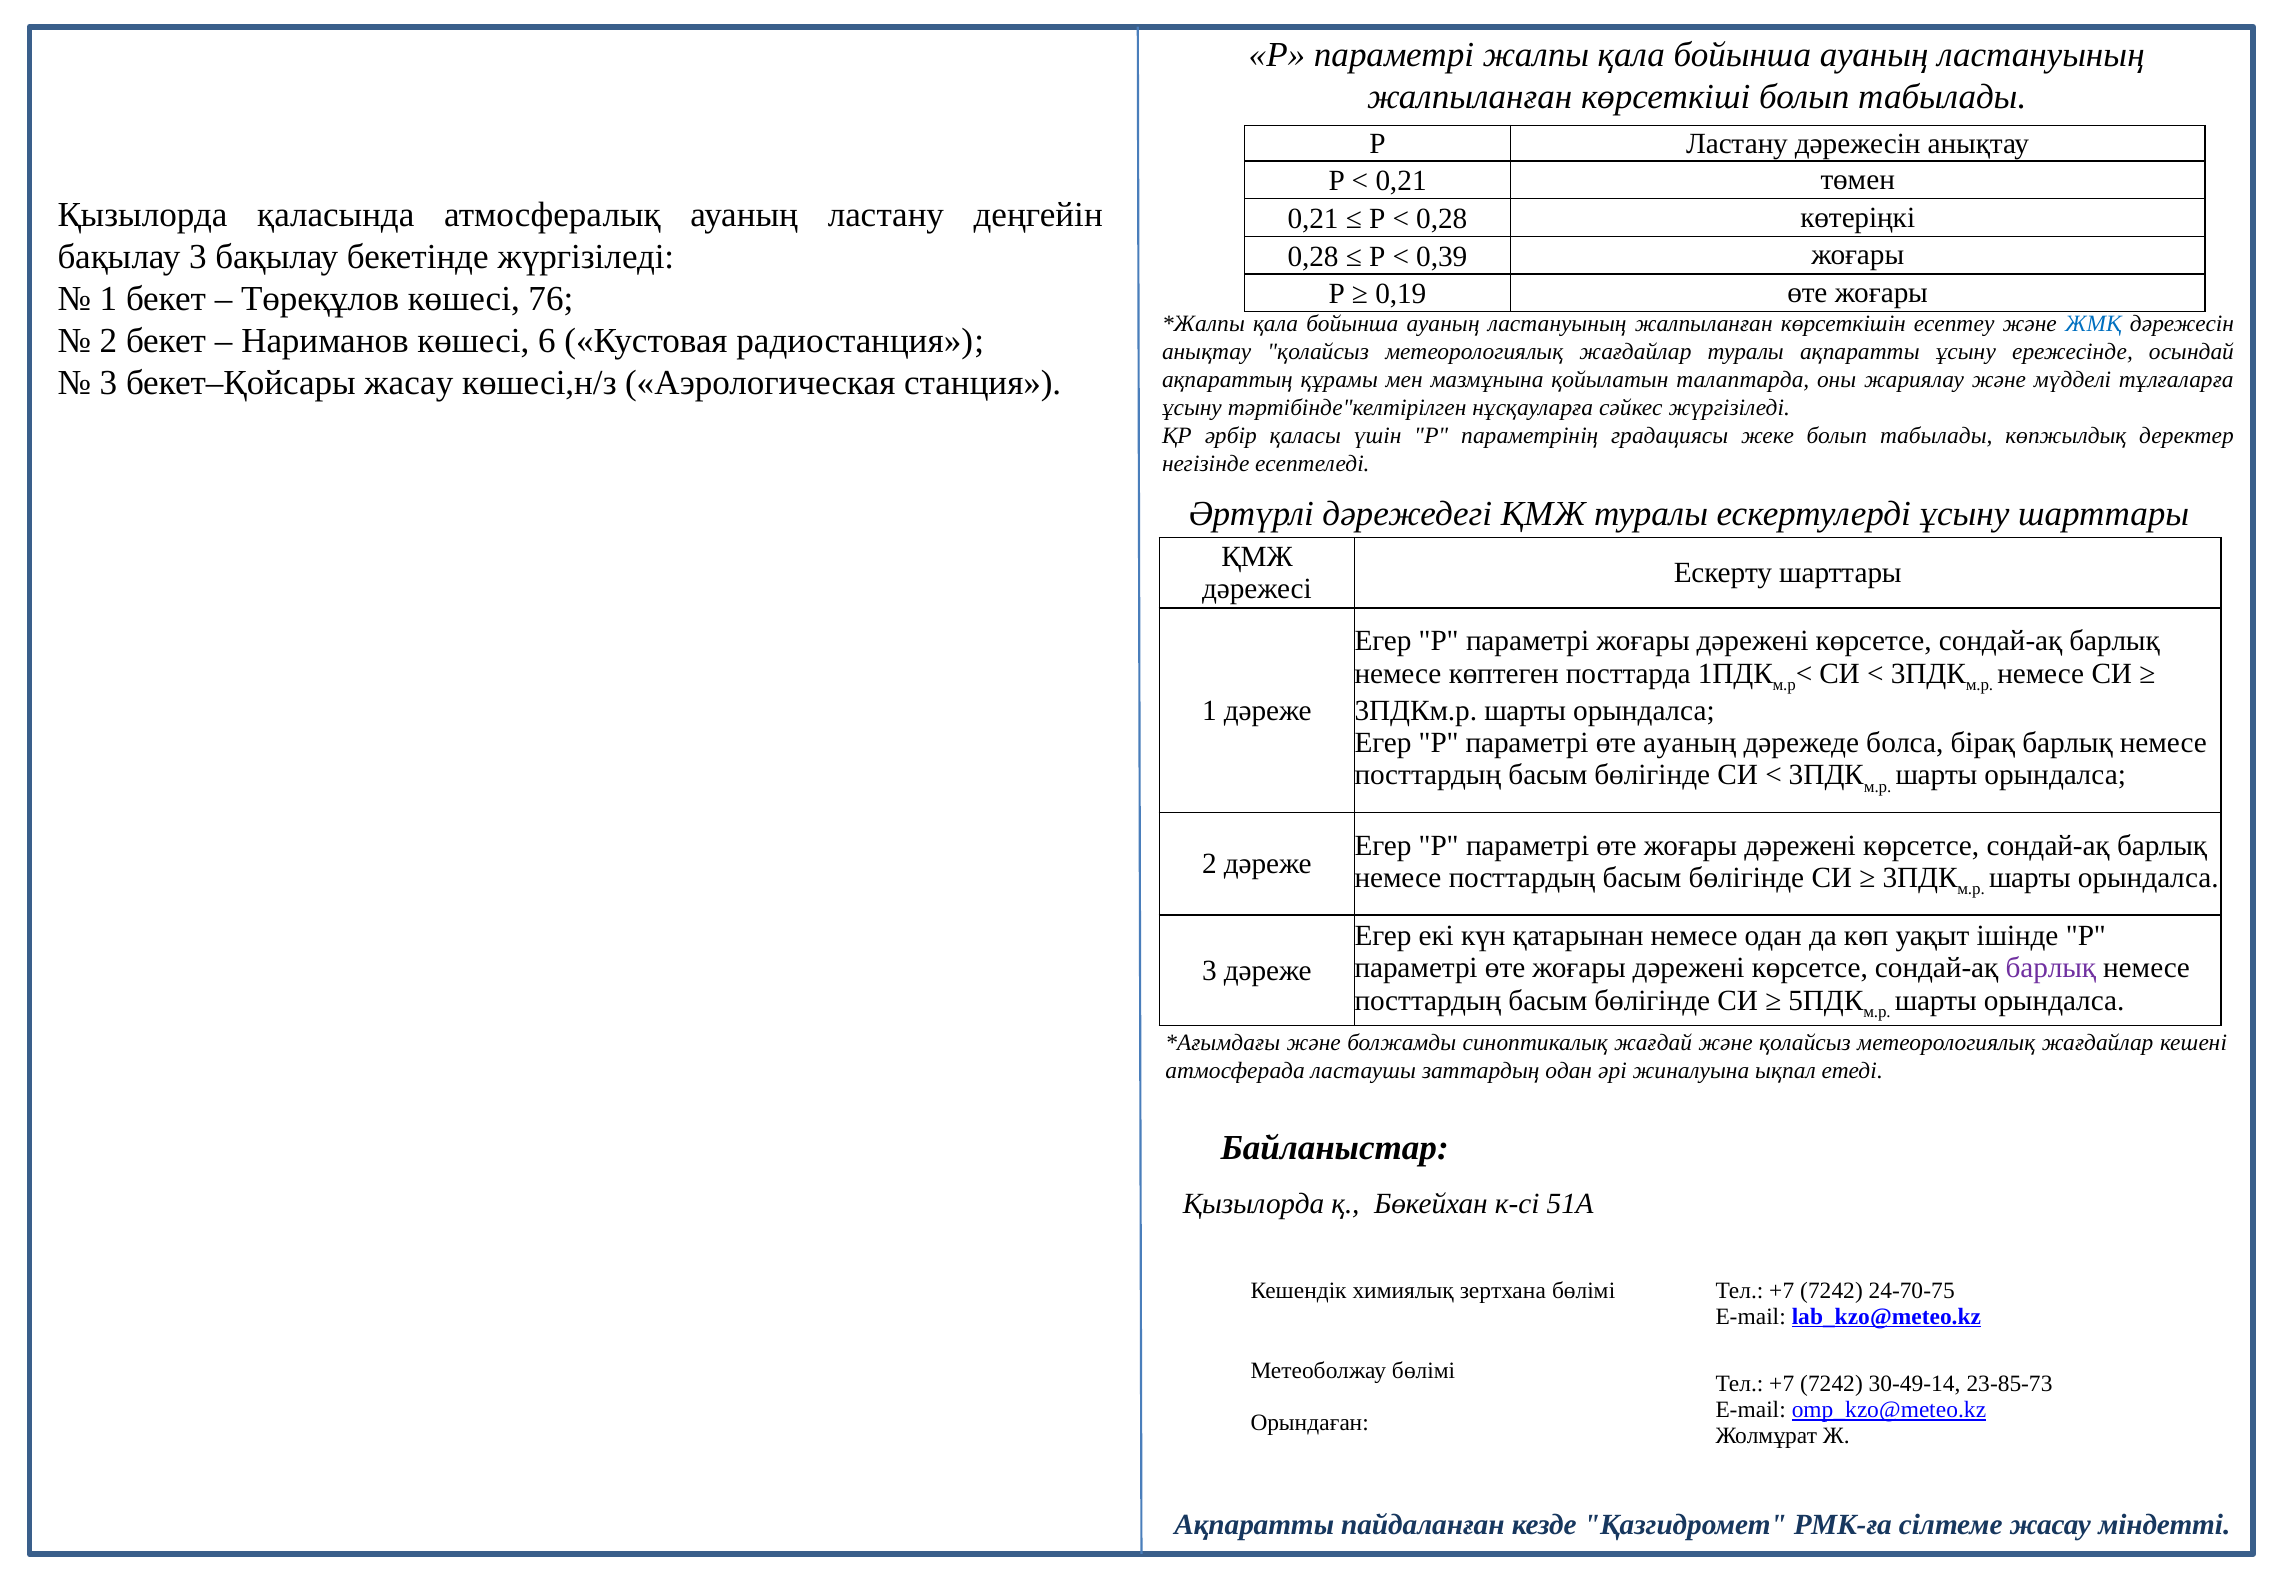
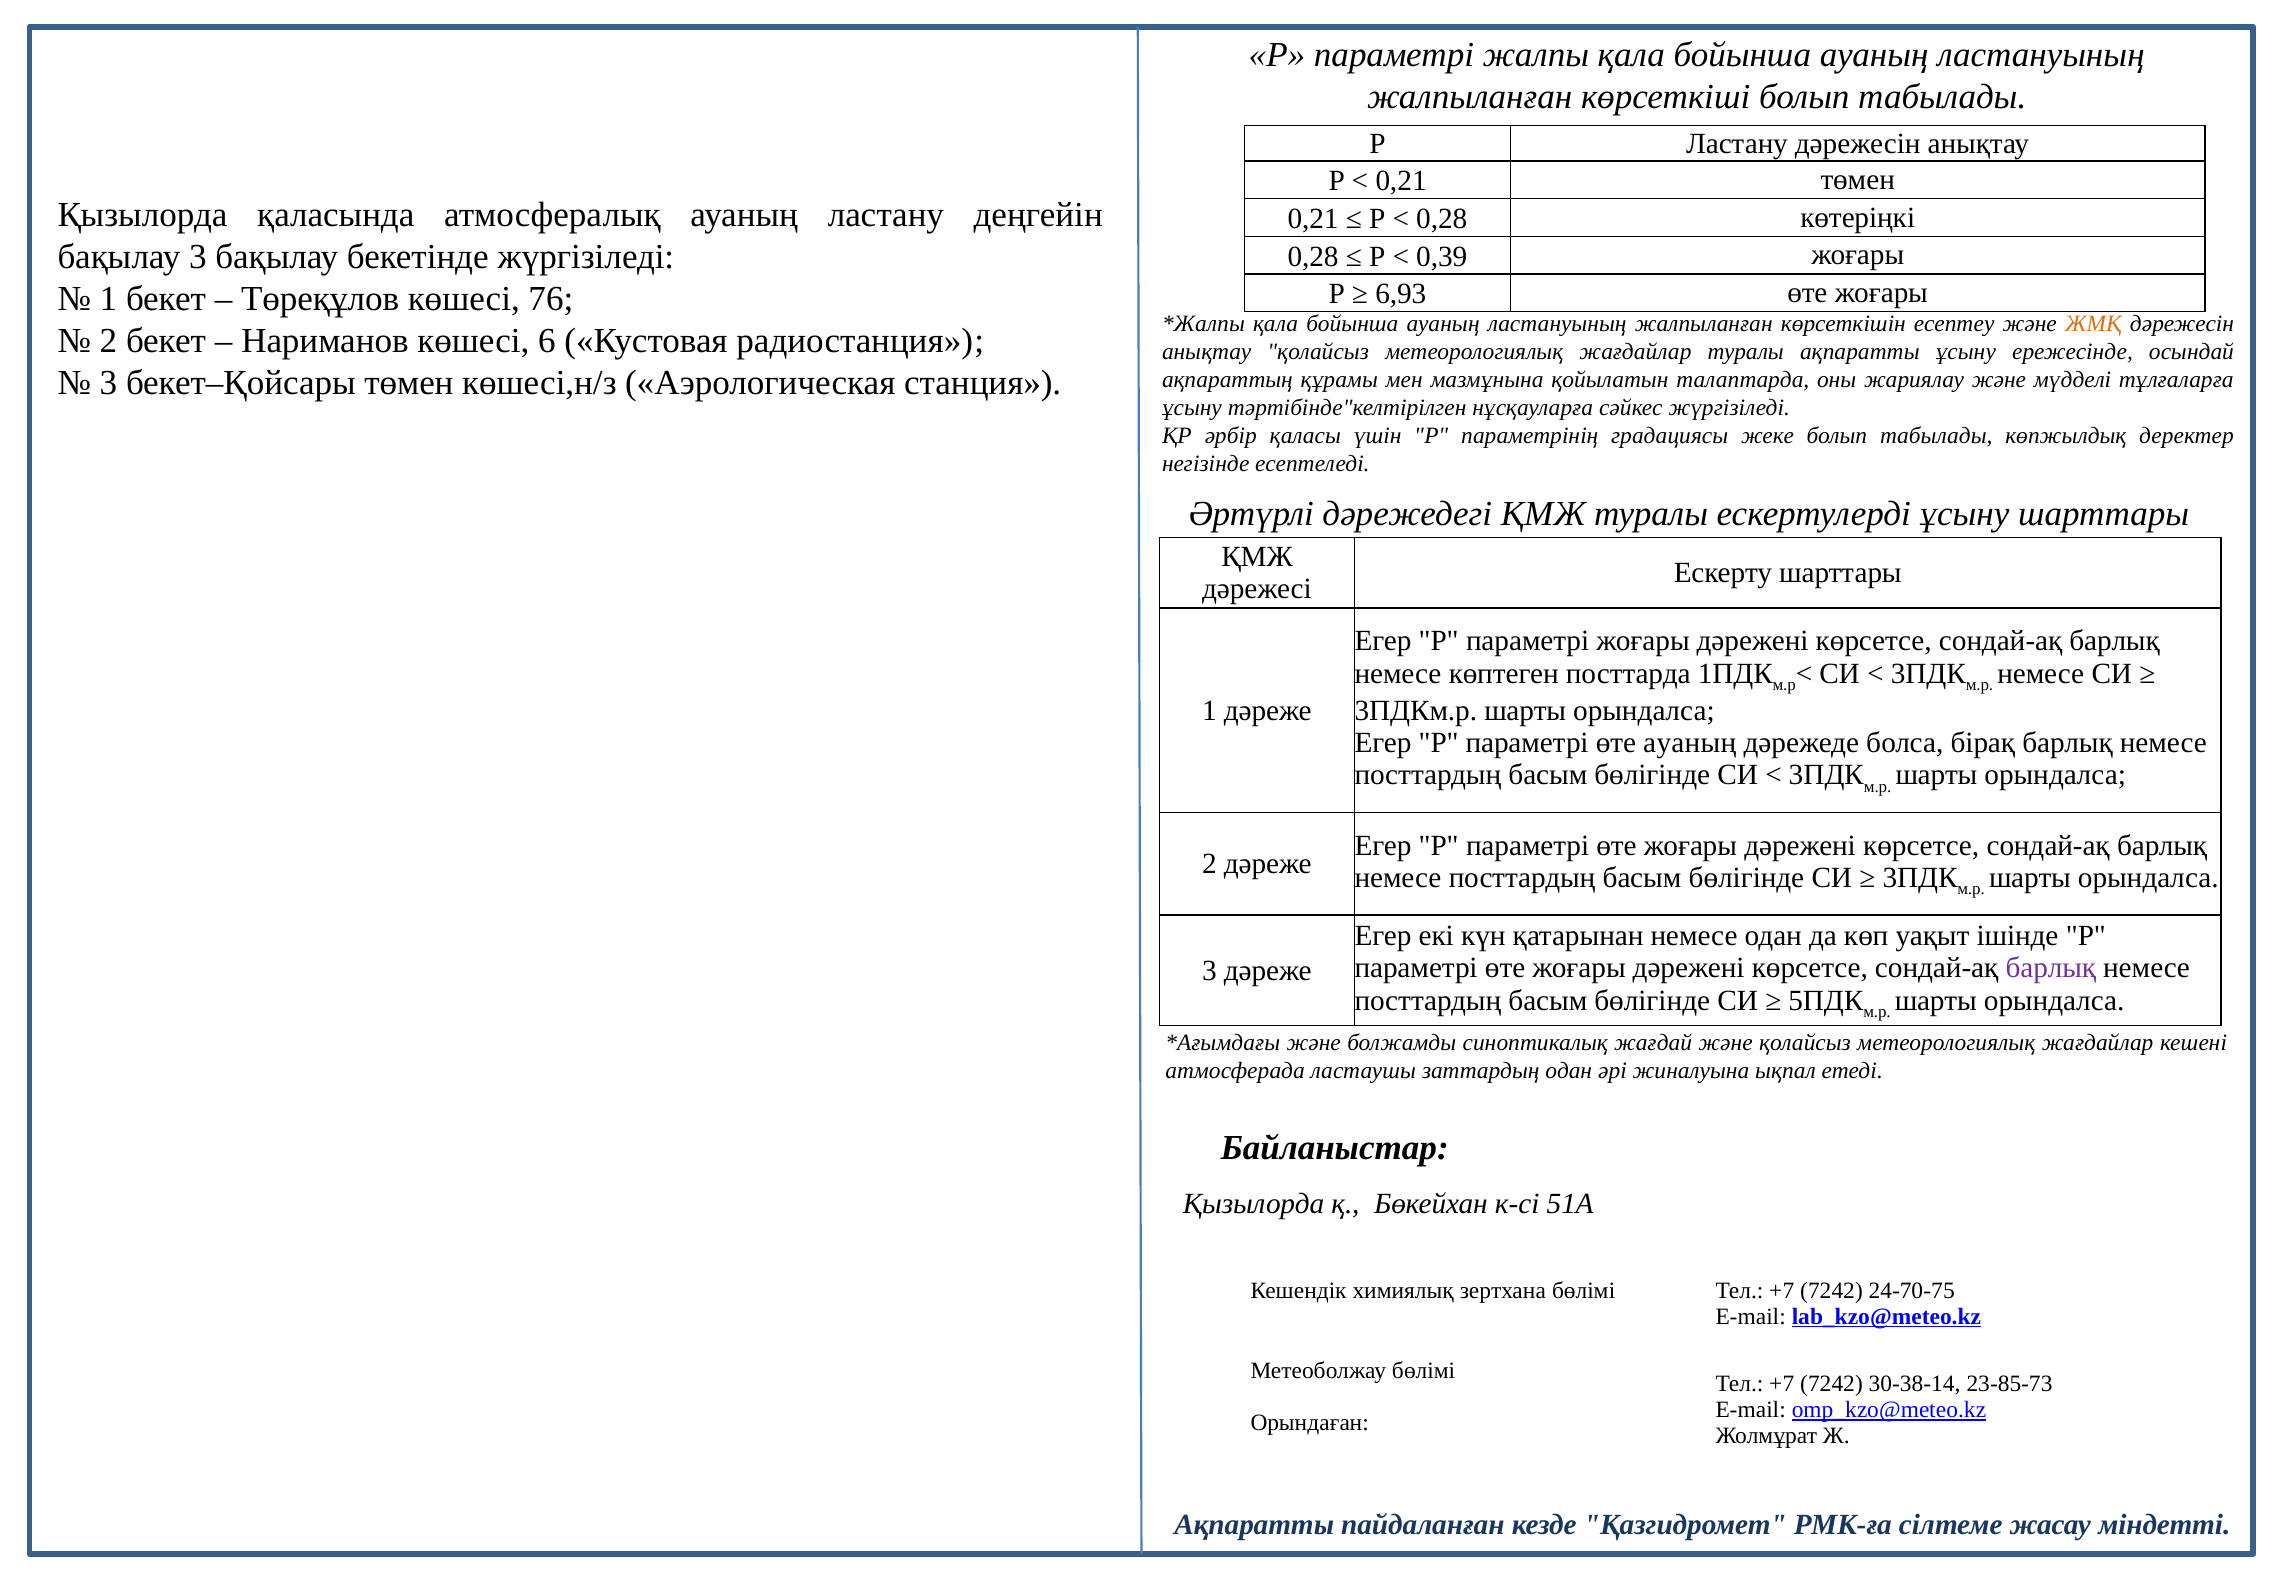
0,19: 0,19 -> 6,93
ЖМҚ colour: blue -> orange
бекет–Қойсары жасау: жасау -> төмен
30-49-14: 30-49-14 -> 30-38-14
